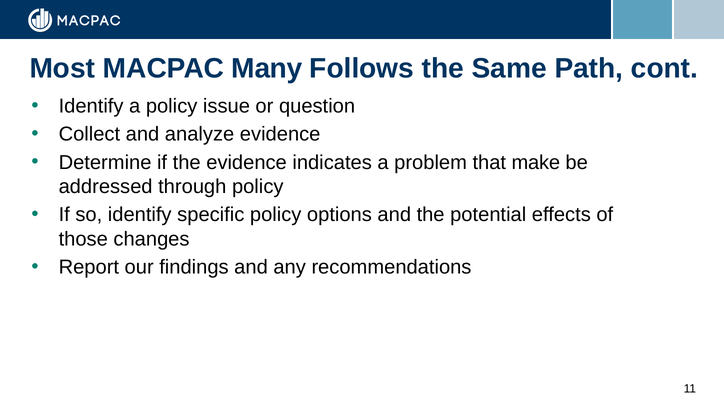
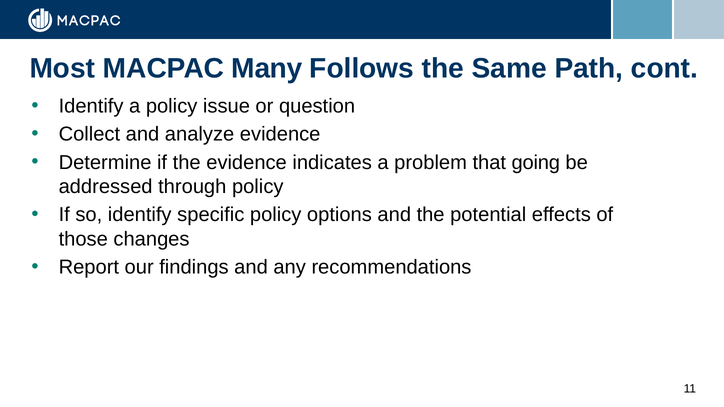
make: make -> going
